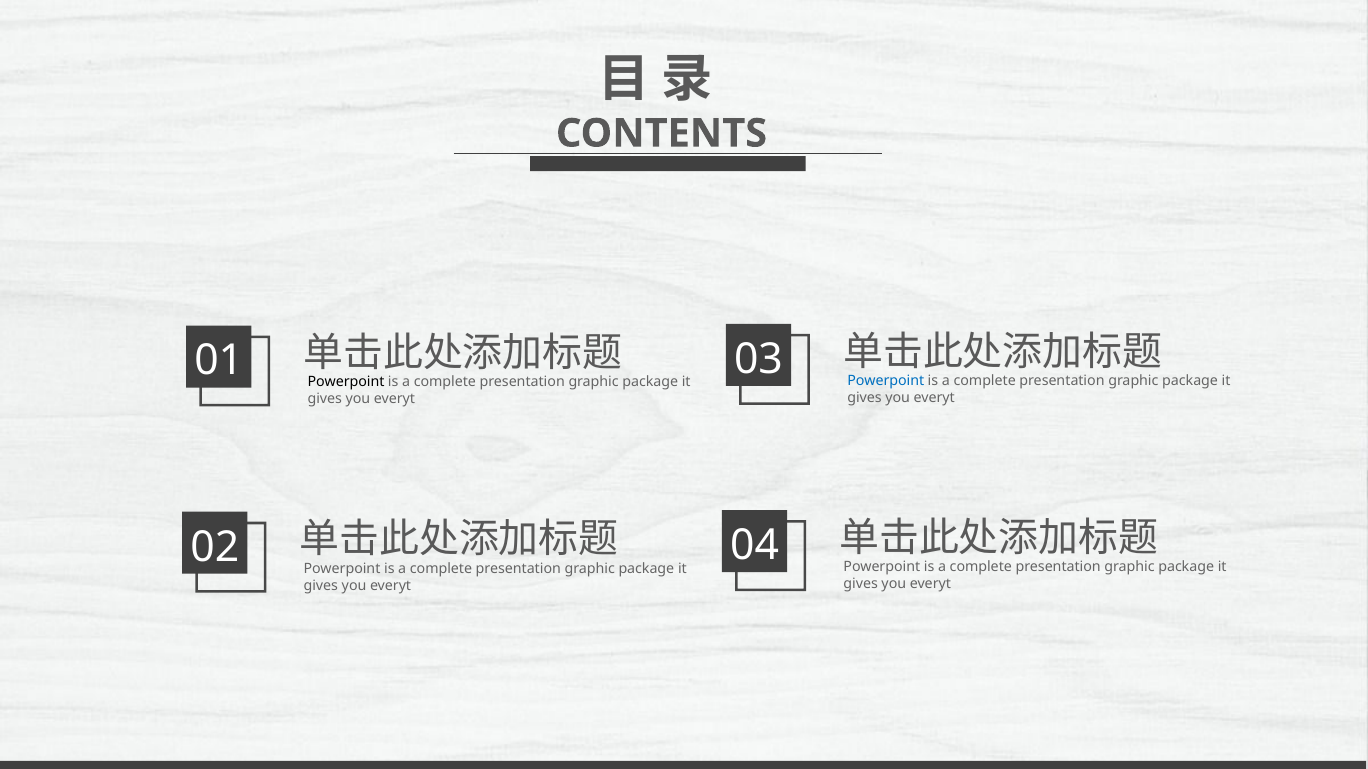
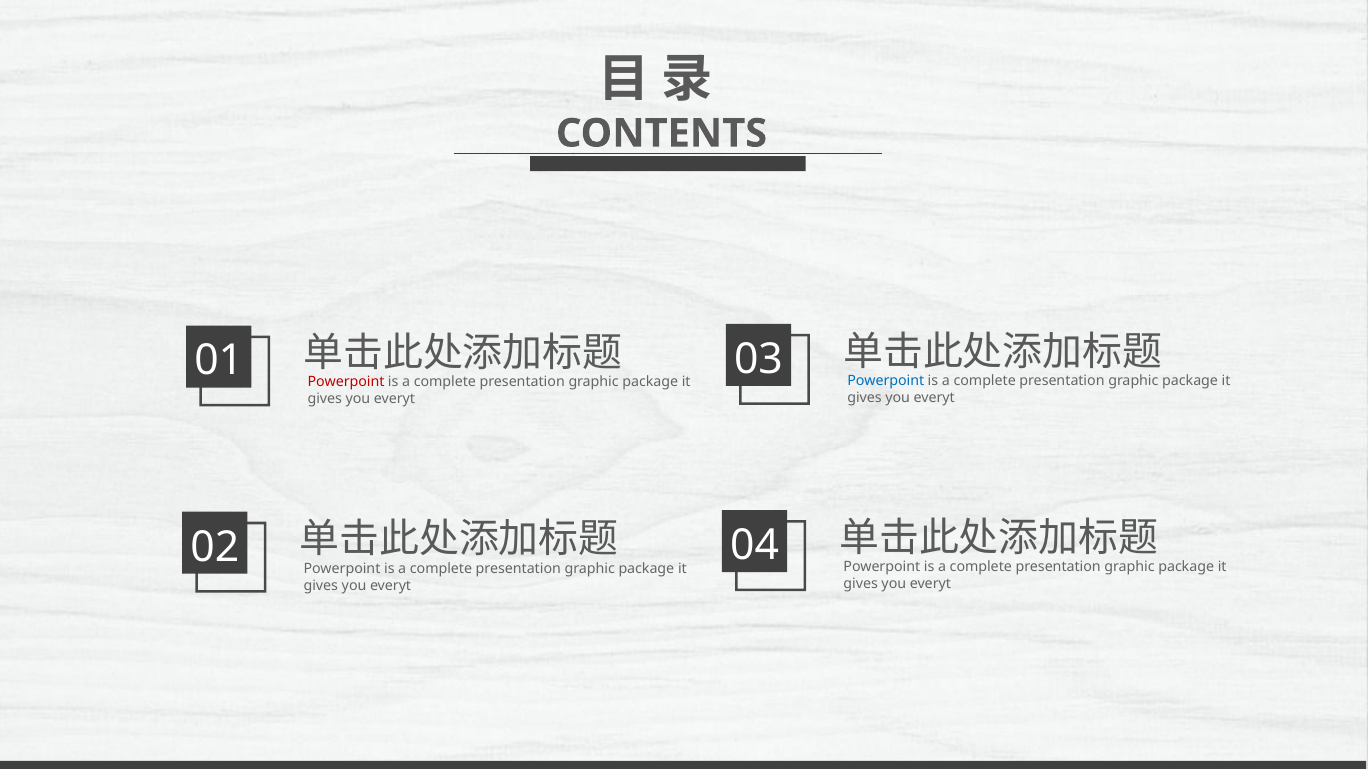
Powerpoint at (346, 382) colour: black -> red
